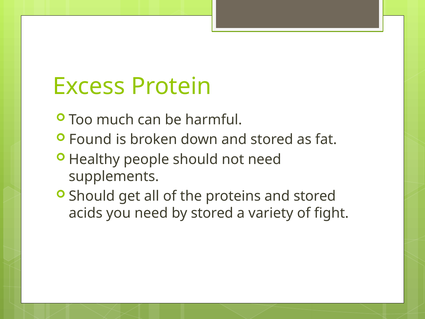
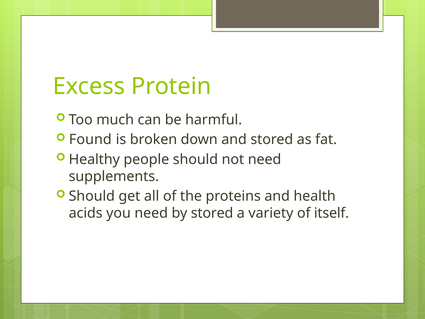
proteins and stored: stored -> health
fight: fight -> itself
